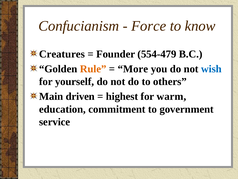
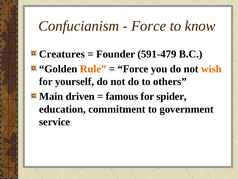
554-479: 554-479 -> 591-479
More at (133, 69): More -> Force
wish colour: blue -> orange
highest: highest -> famous
warm: warm -> spider
